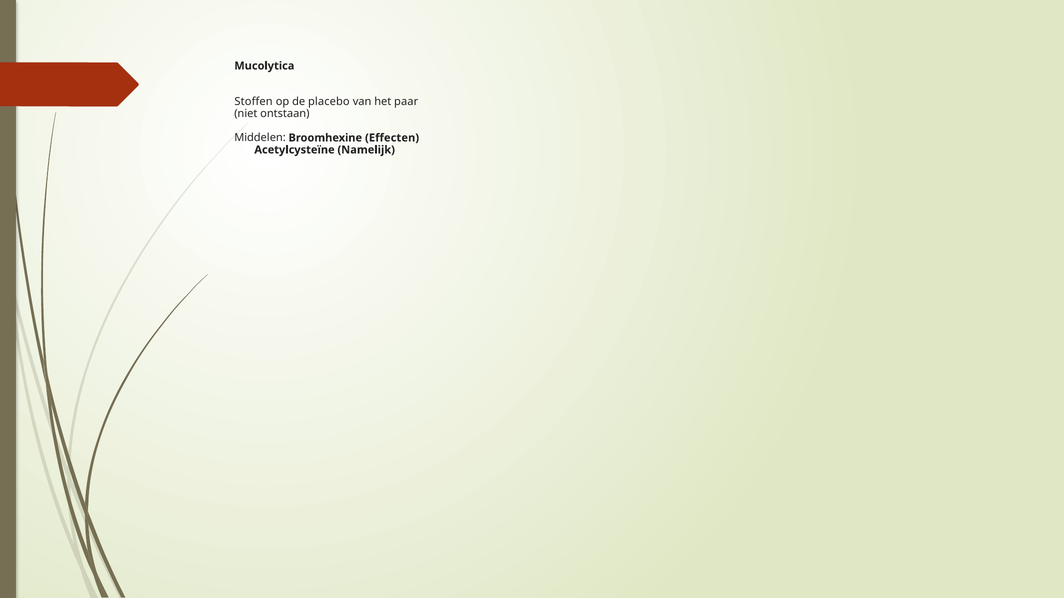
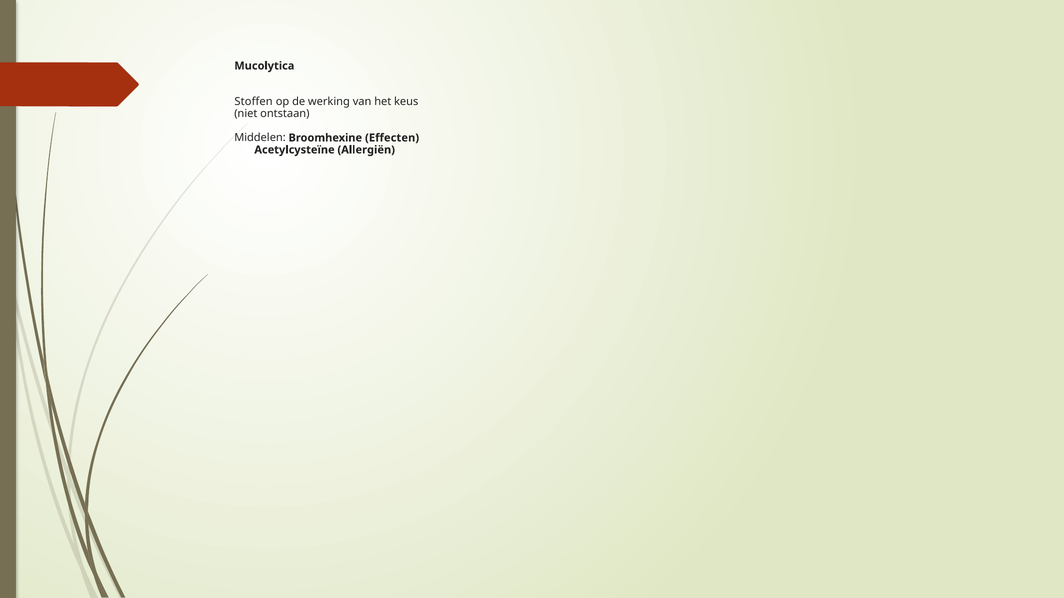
placebo: placebo -> werking
paar: paar -> keus
Namelijk: Namelijk -> Allergiën
